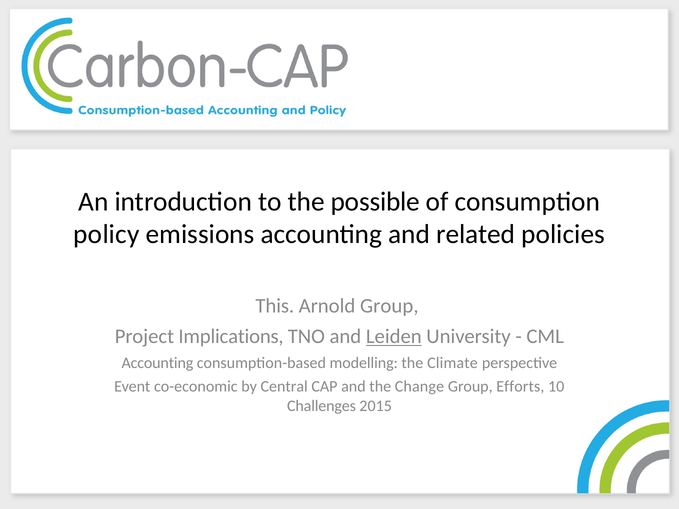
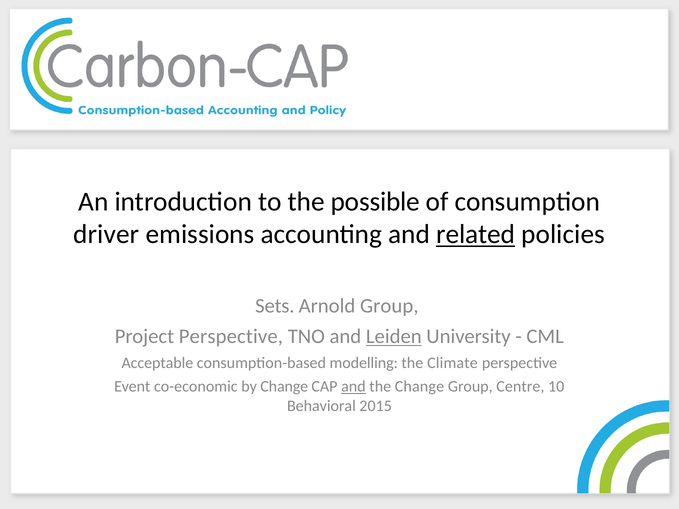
policy: policy -> driver
related underline: none -> present
This: This -> Sets
Project Implications: Implications -> Perspective
Accounting at (157, 363): Accounting -> Acceptable
by Central: Central -> Change
and at (353, 387) underline: none -> present
Efforts: Efforts -> Centre
Challenges: Challenges -> Behavioral
